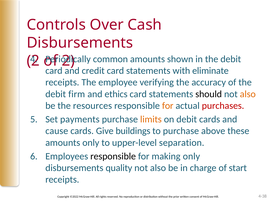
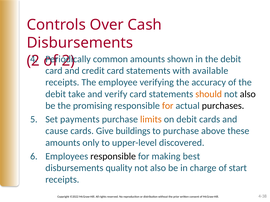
eliminate: eliminate -> available
firm: firm -> take
ethics: ethics -> verify
should colour: black -> orange
also at (248, 94) colour: orange -> black
resources: resources -> promising
purchases colour: red -> black
separation: separation -> discovered
making only: only -> best
